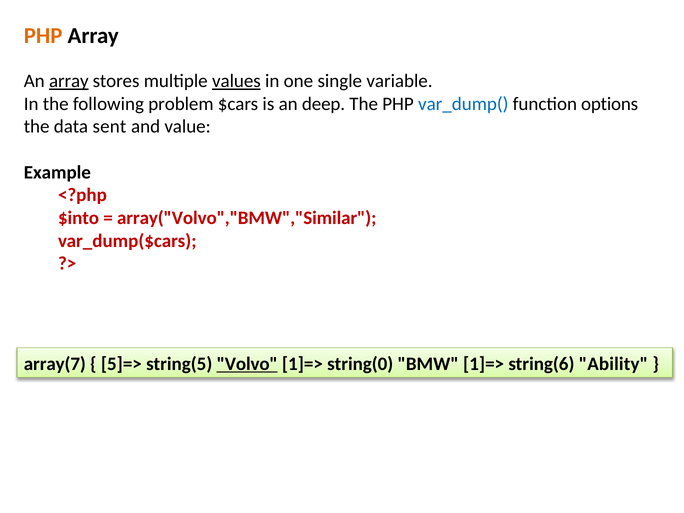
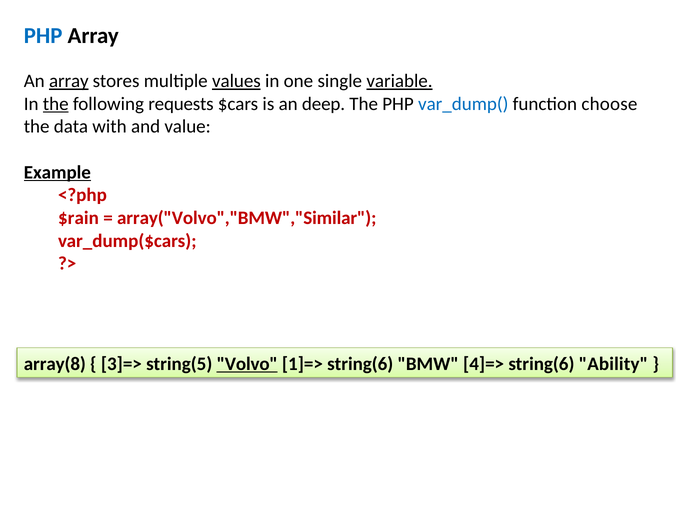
PHP at (43, 36) colour: orange -> blue
variable underline: none -> present
the at (56, 104) underline: none -> present
problem: problem -> requests
options: options -> choose
sent: sent -> with
Example underline: none -> present
$into: $into -> $rain
array(7: array(7 -> array(8
5]=>: 5]=> -> 3]=>
1]=> string(0: string(0 -> string(6
BMW 1]=>: 1]=> -> 4]=>
